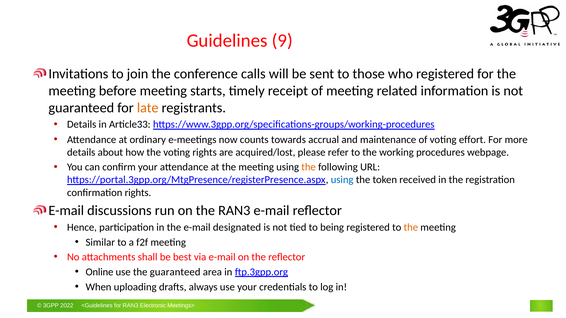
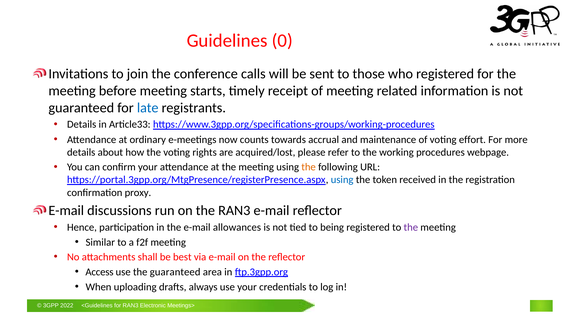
9: 9 -> 0
late colour: orange -> blue
confirmation rights: rights -> proxy
designated: designated -> allowances
the at (411, 228) colour: orange -> purple
Online: Online -> Access
